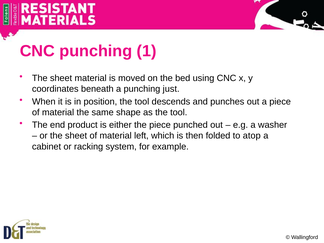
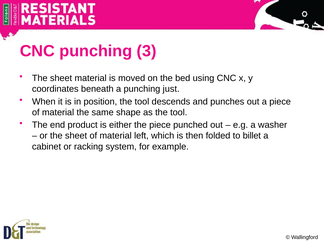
1: 1 -> 3
atop: atop -> billet
